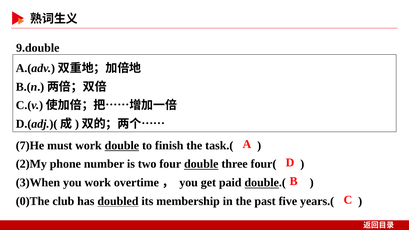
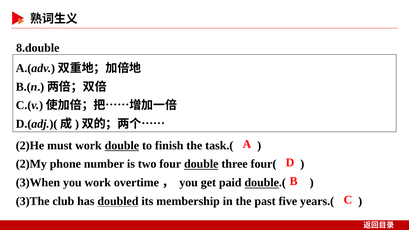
9.double: 9.double -> 8.double
7)He: 7)He -> 2)He
0)The: 0)The -> 3)The
